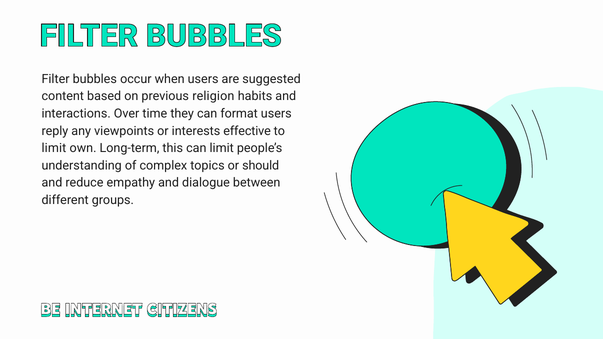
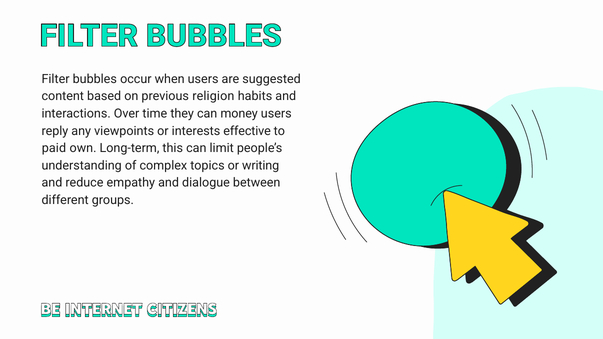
format: format -> money
limit at (54, 148): limit -> paid
should: should -> writing
